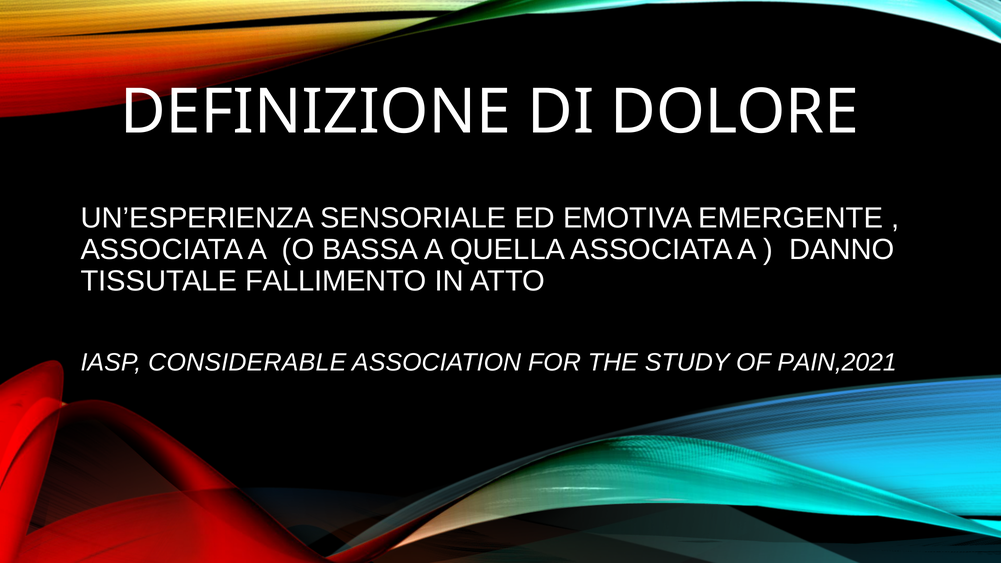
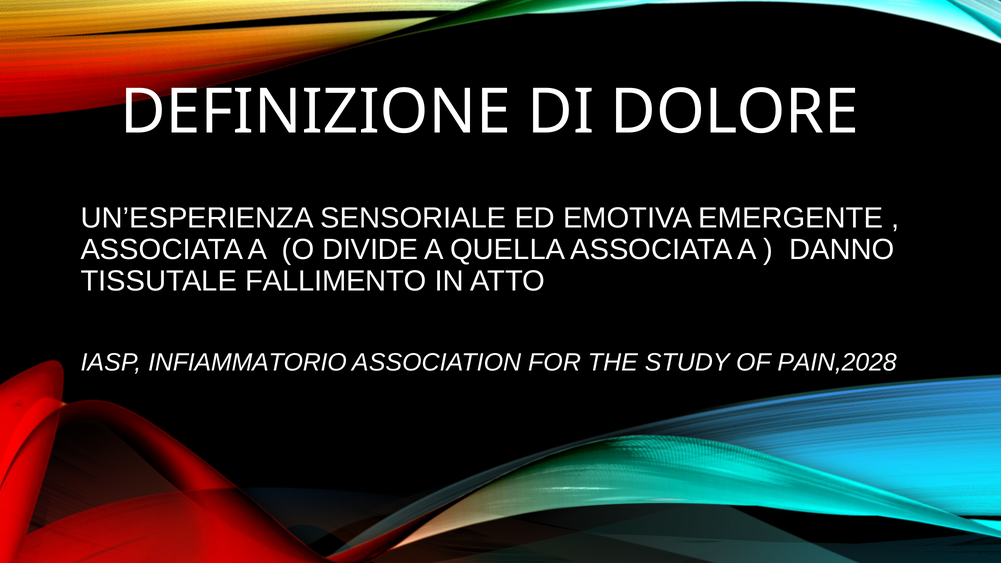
BASSA: BASSA -> DIVIDE
CONSIDERABLE: CONSIDERABLE -> INFIAMMATORIO
PAIN,2021: PAIN,2021 -> PAIN,2028
